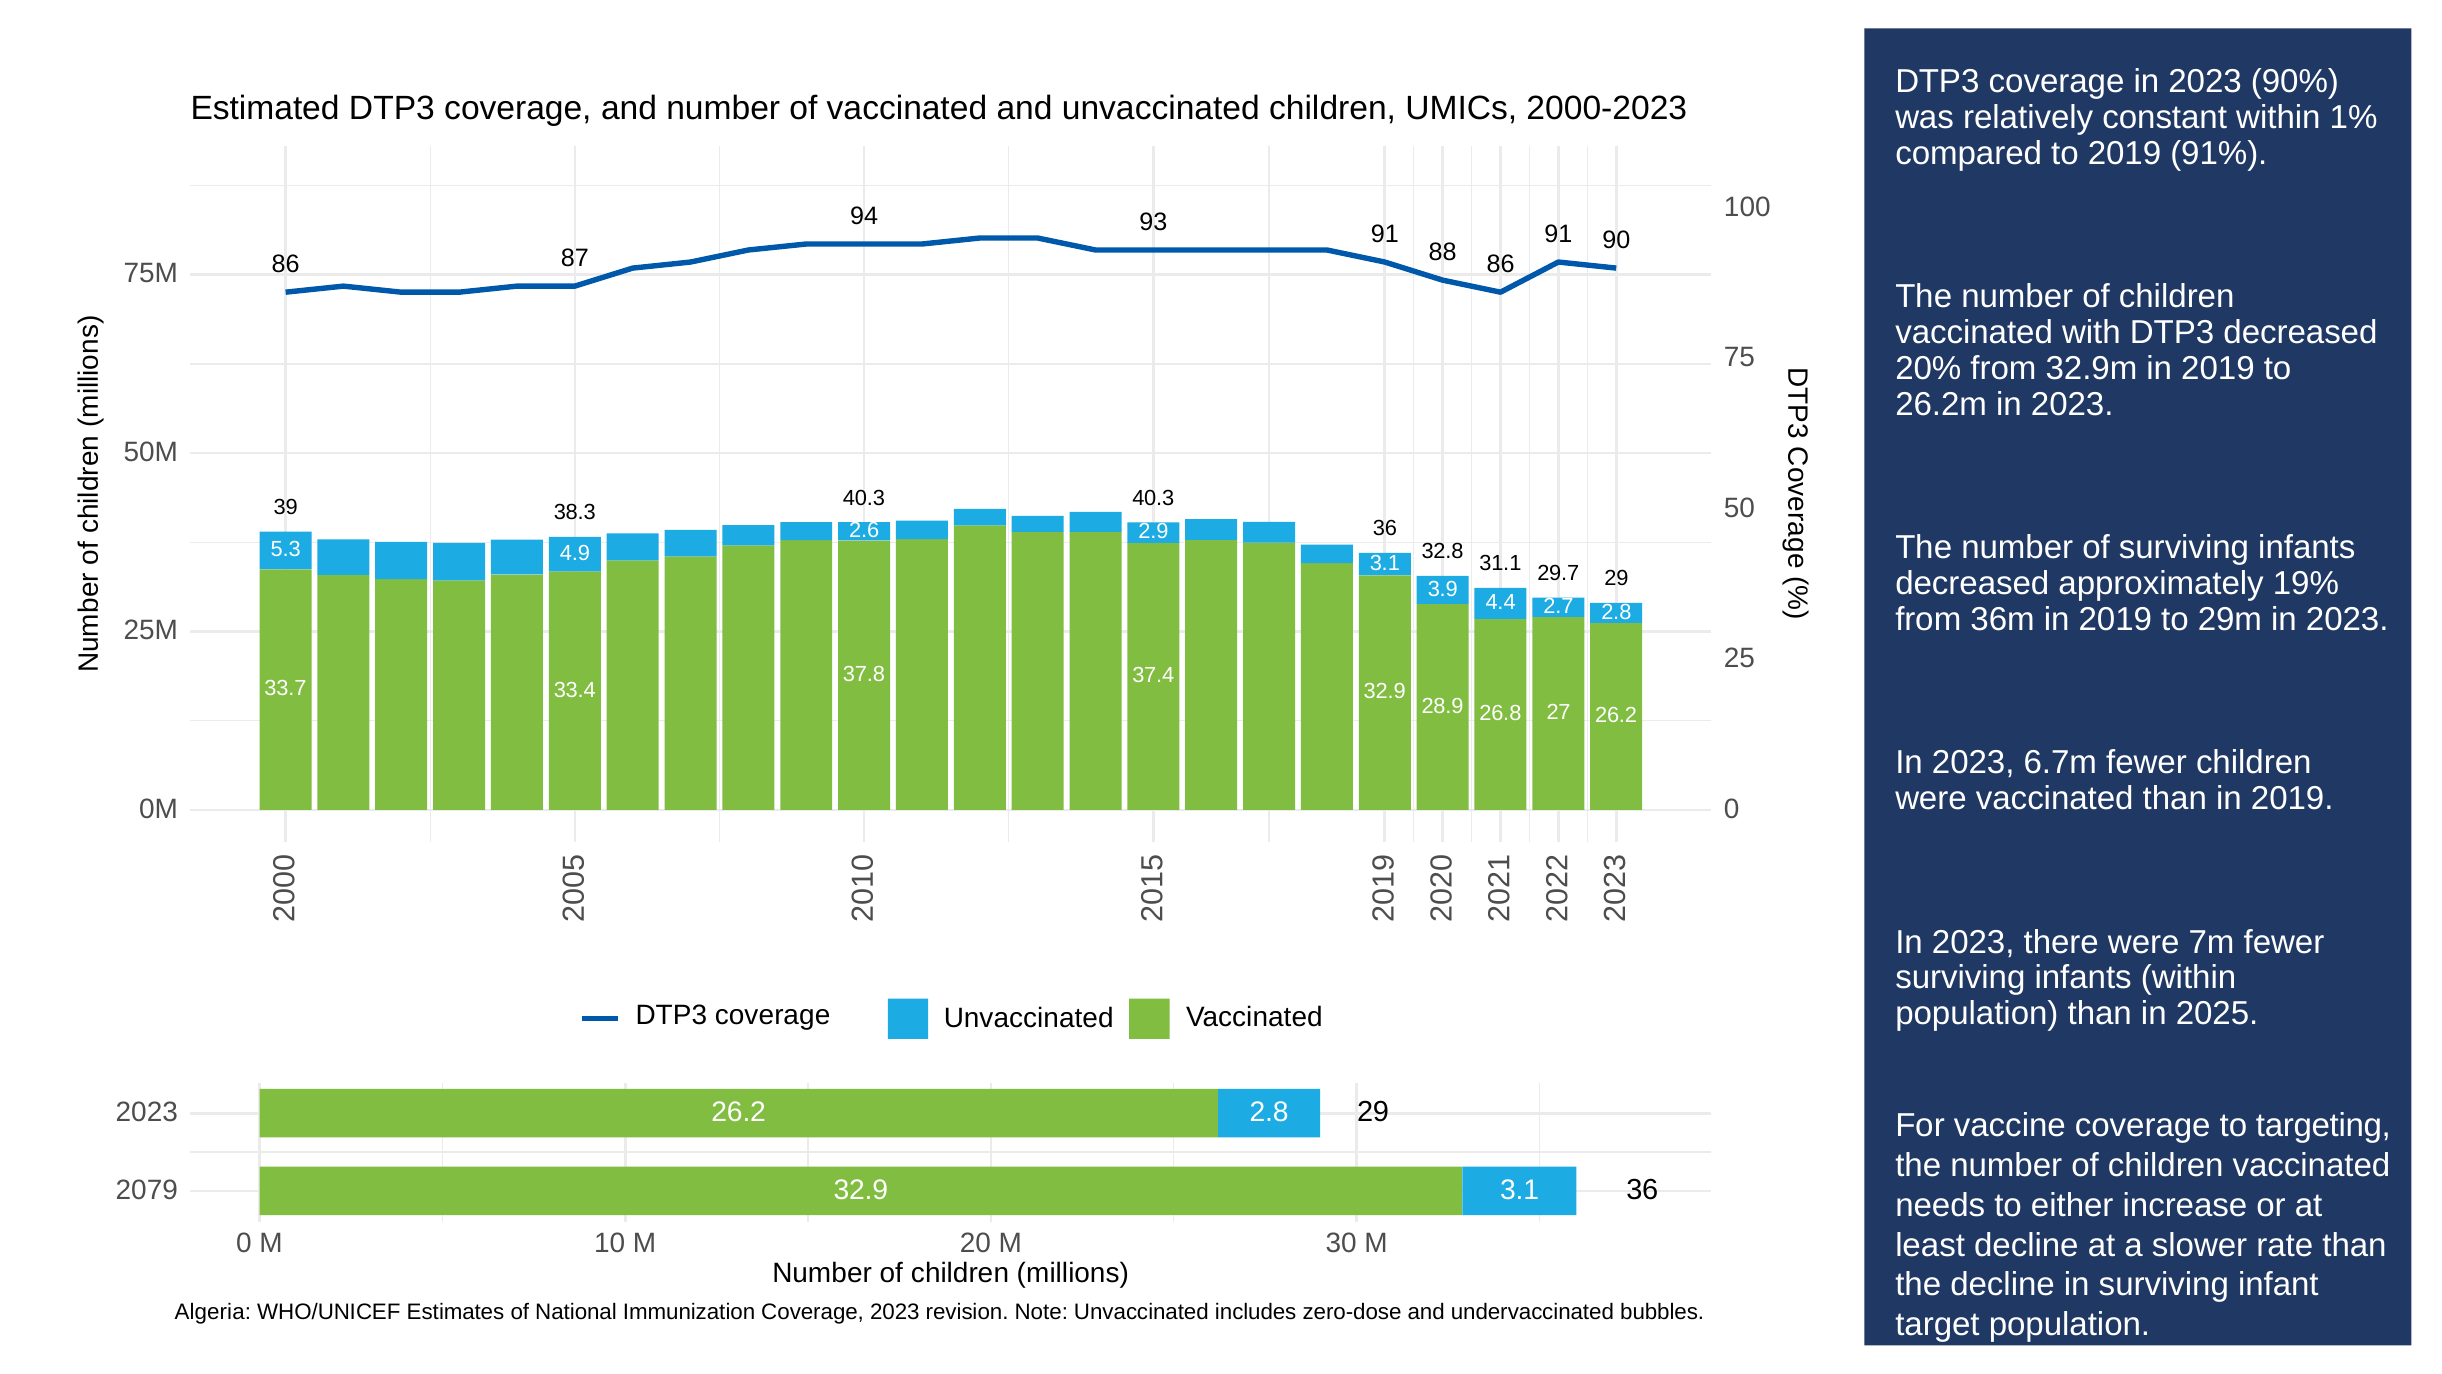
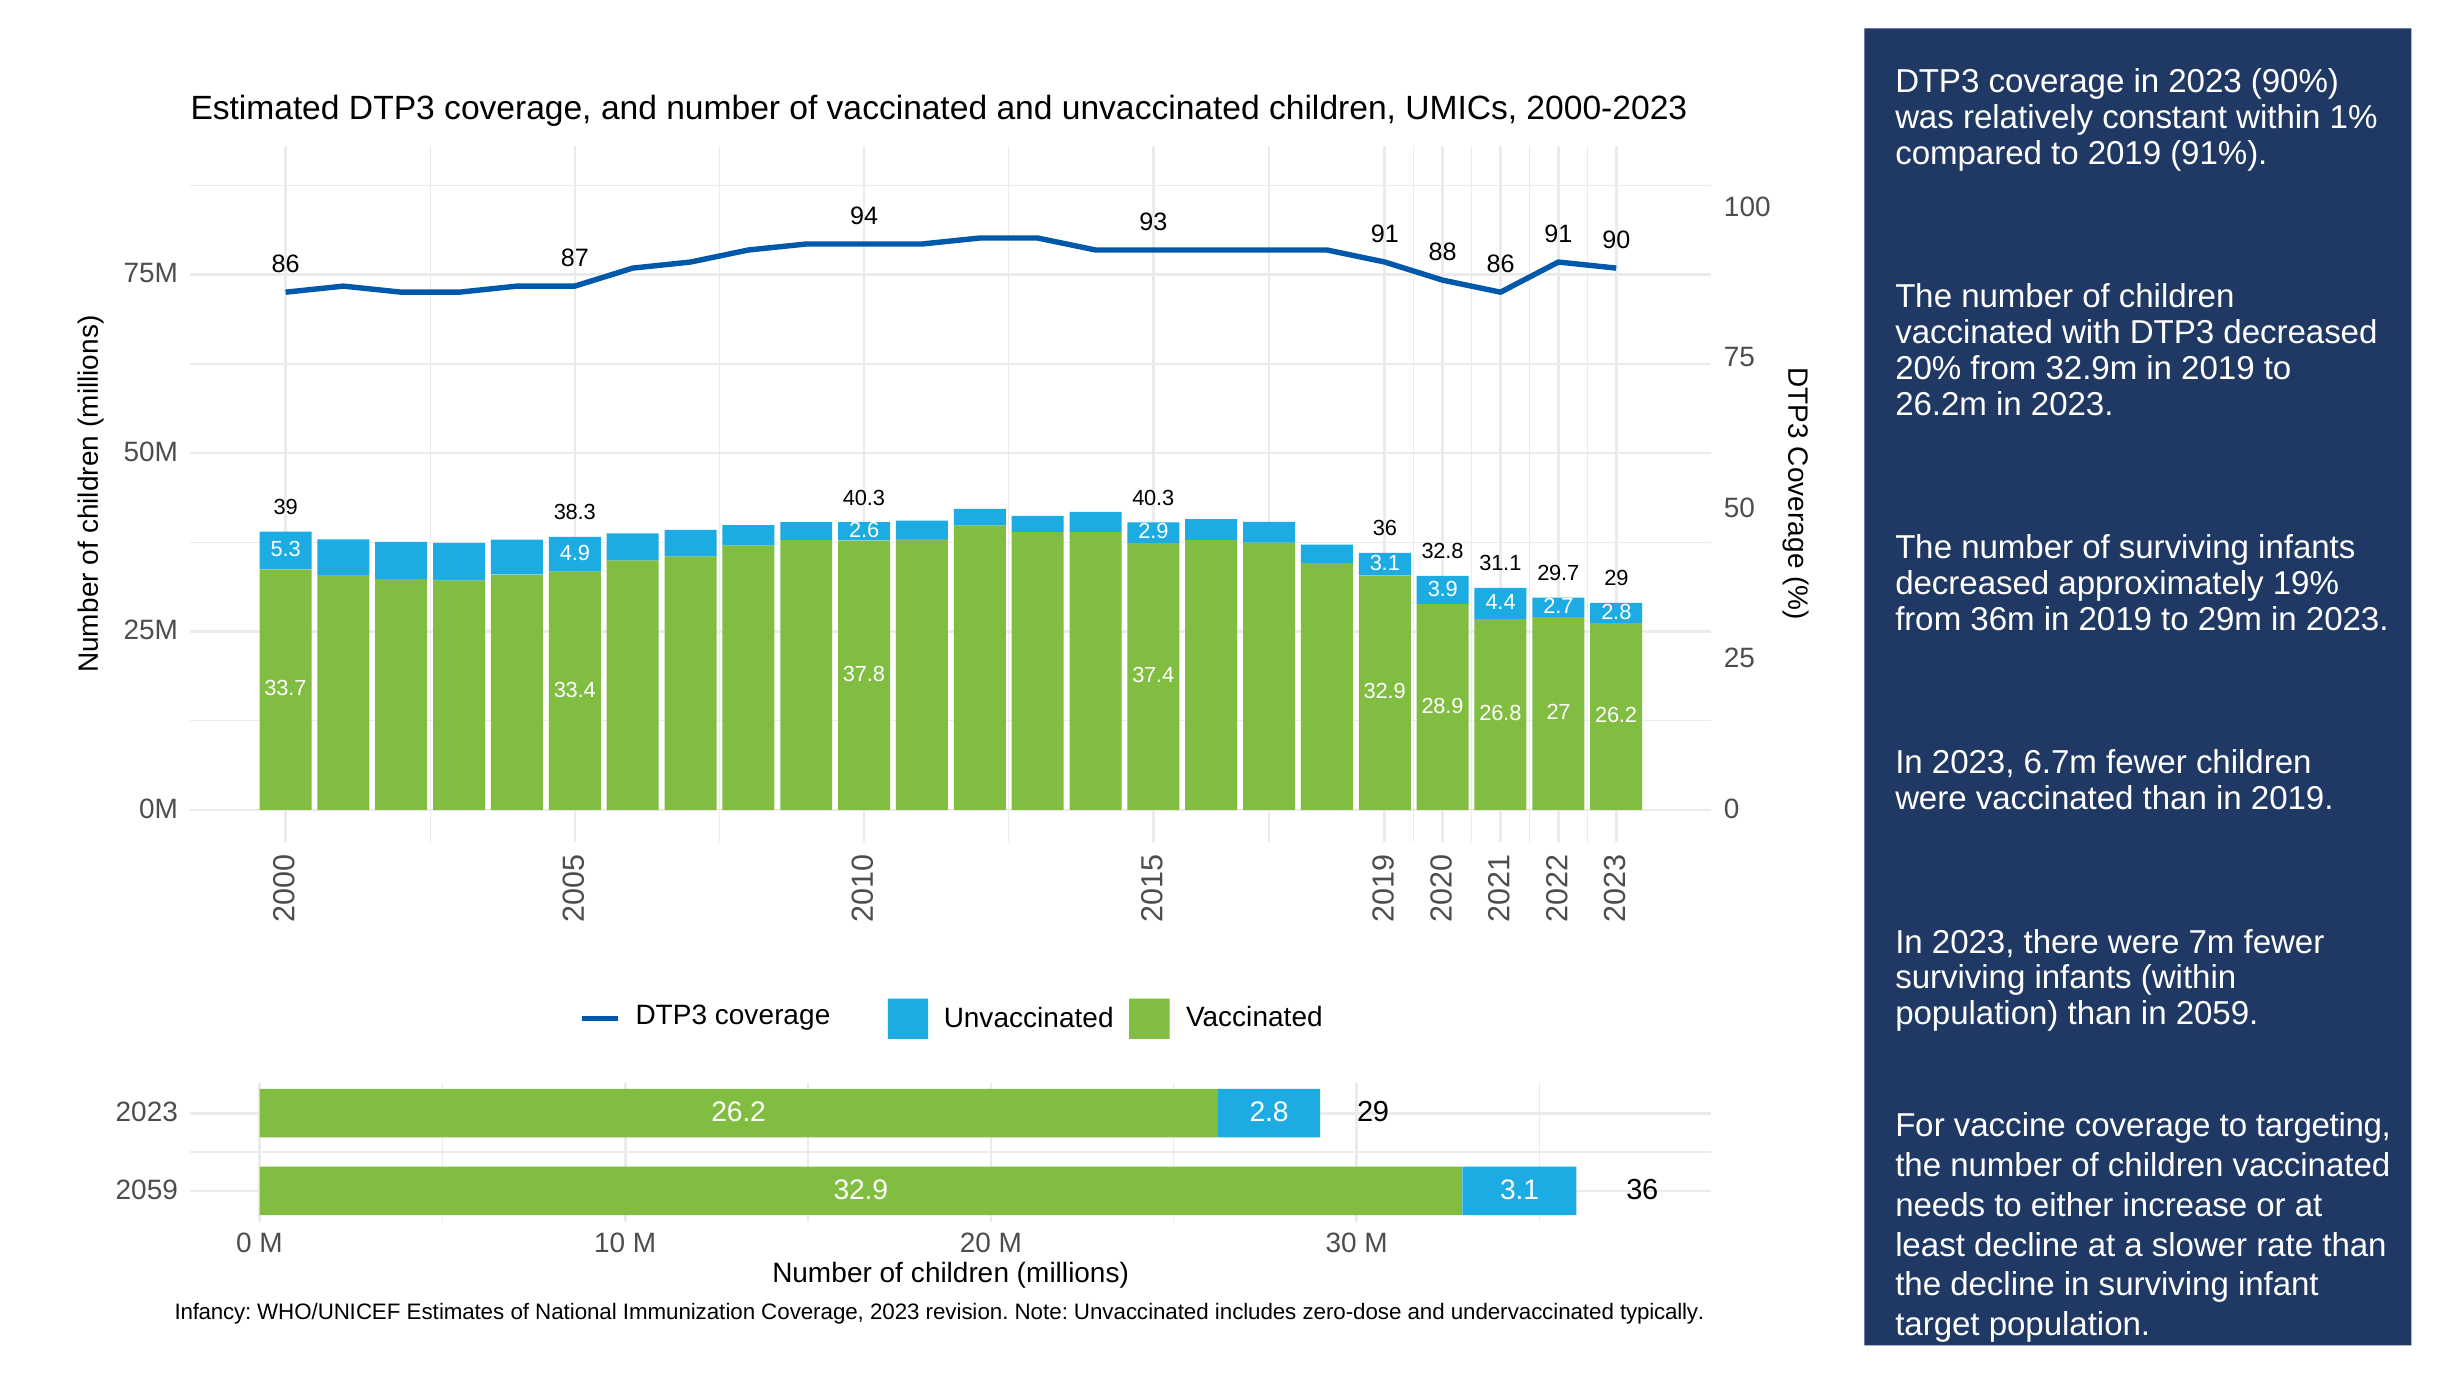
in 2025: 2025 -> 2059
2079 at (147, 1190): 2079 -> 2059
Algeria: Algeria -> Infancy
bubbles: bubbles -> typically
